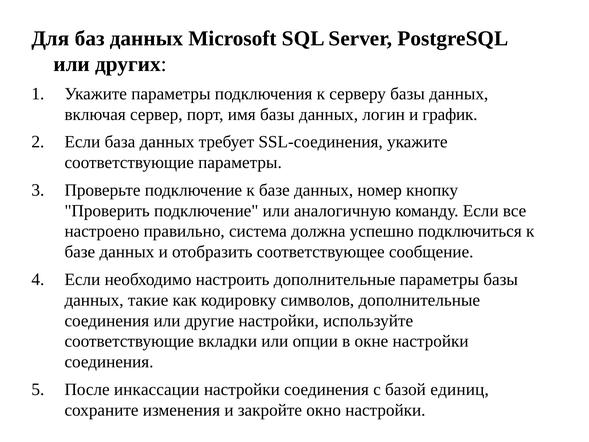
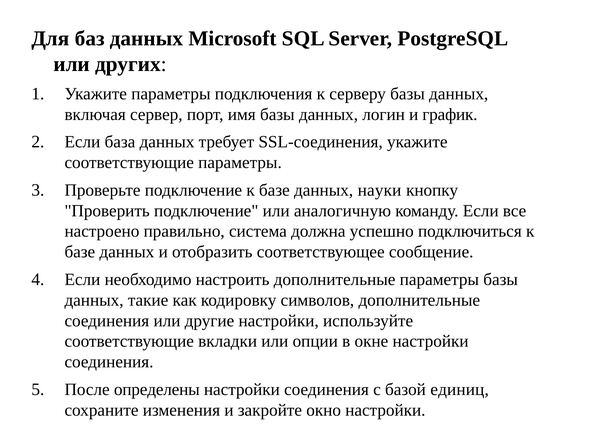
номер: номер -> науки
инкассации: инкассации -> определены
